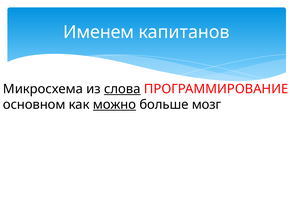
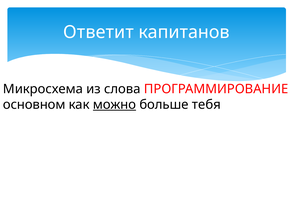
Именем: Именем -> Ответит
слова underline: present -> none
мозг: мозг -> тебя
